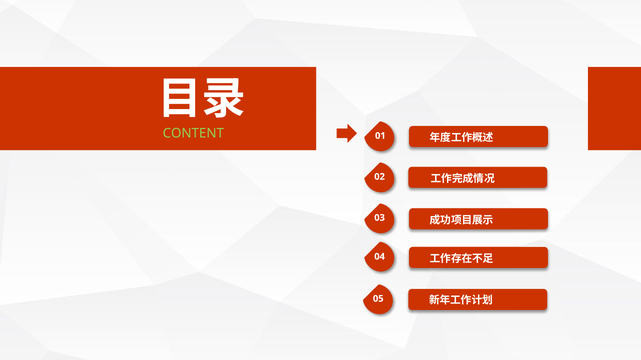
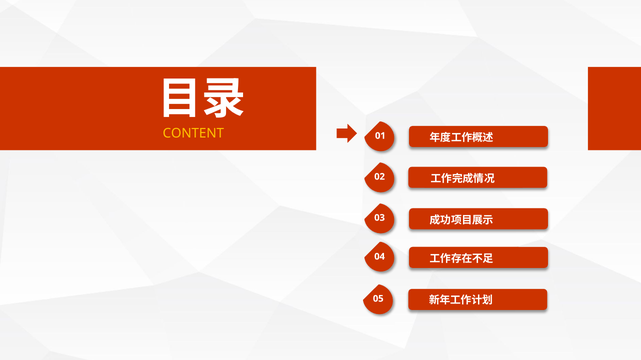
CONTENT colour: light green -> yellow
